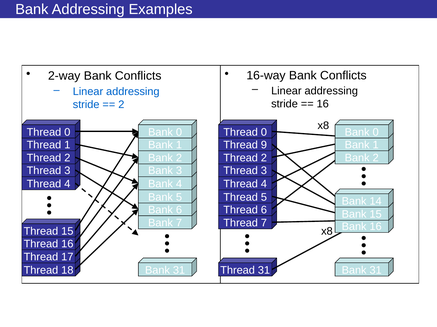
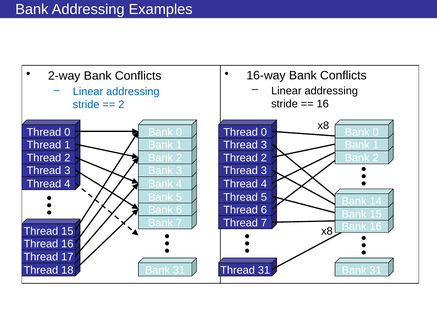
9 at (264, 145): 9 -> 3
